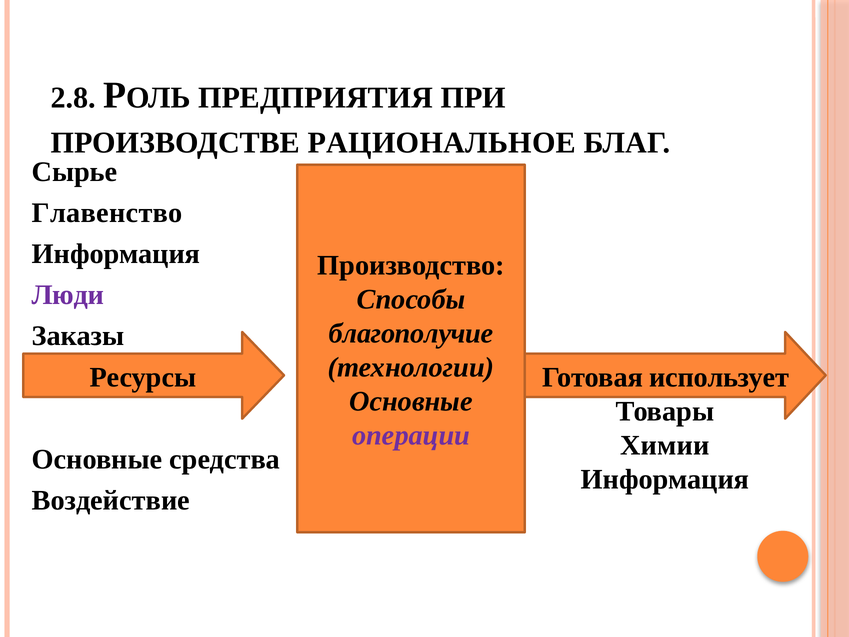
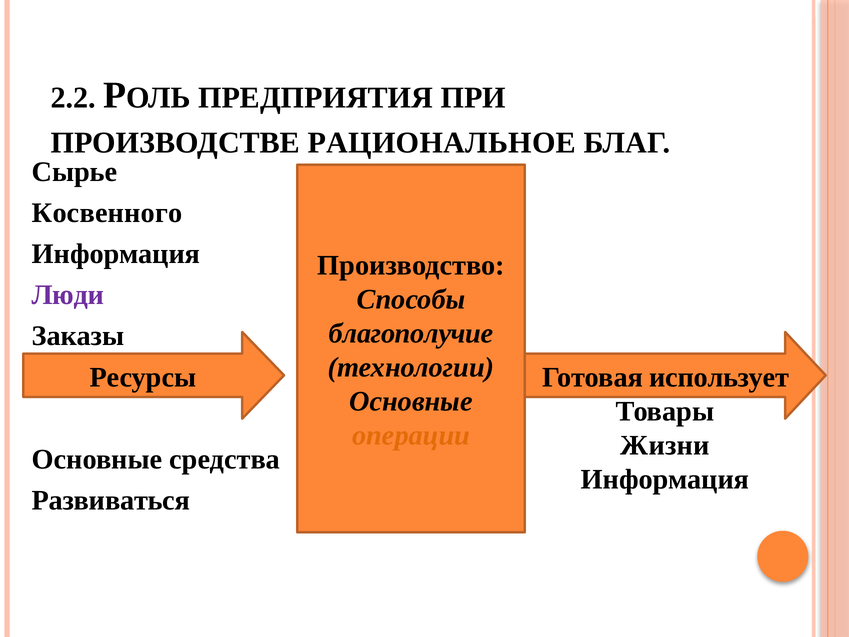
2.8: 2.8 -> 2.2
Главенство: Главенство -> Косвенного
операции colour: purple -> orange
Химии: Химии -> Жизни
Воздействие: Воздействие -> Развиваться
